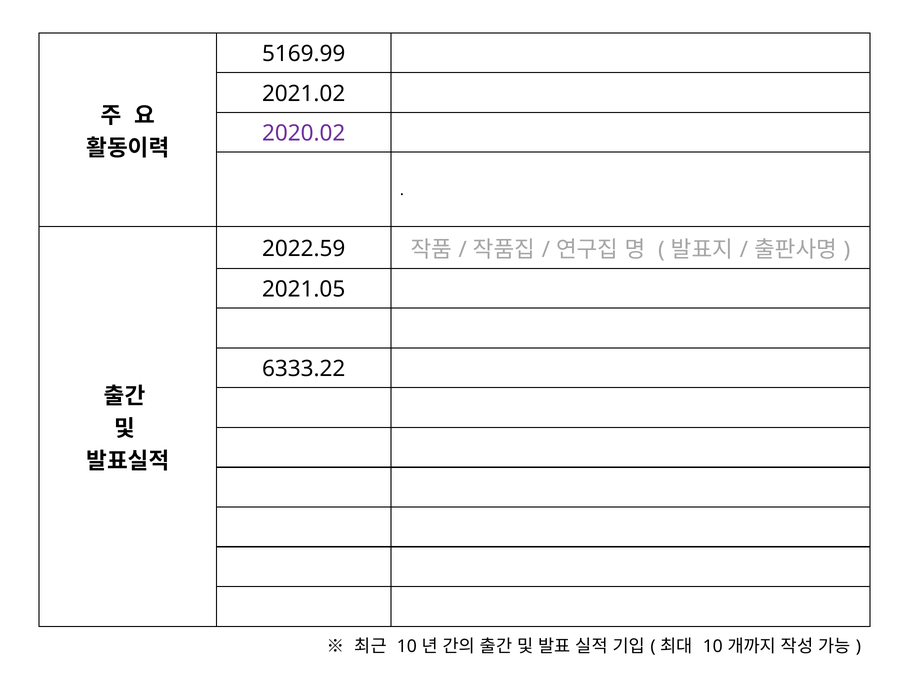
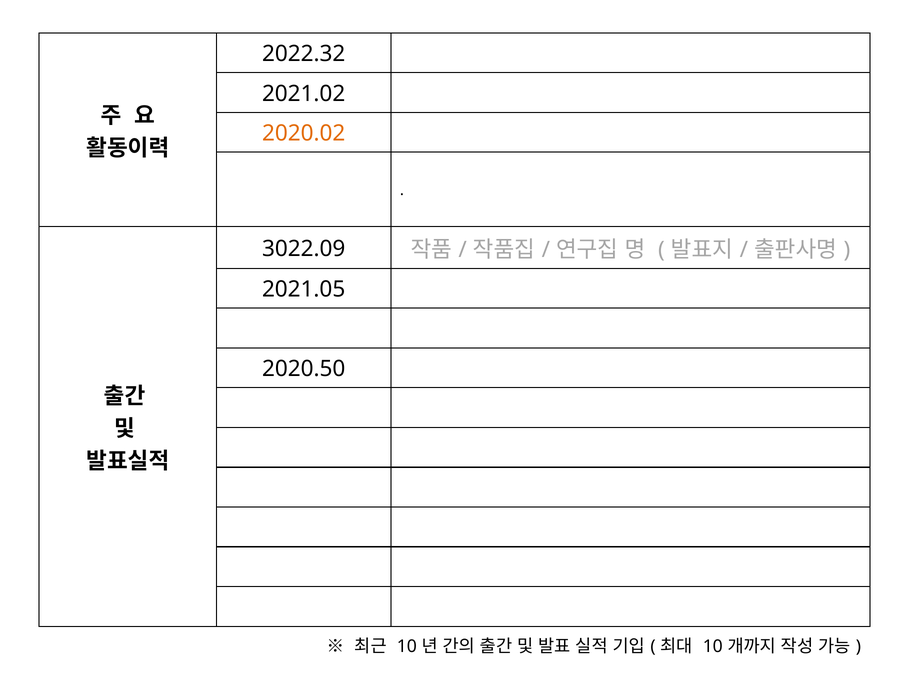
5169.99: 5169.99 -> 2022.32
2020.02 colour: purple -> orange
2022.59: 2022.59 -> 3022.09
6333.22: 6333.22 -> 2020.50
